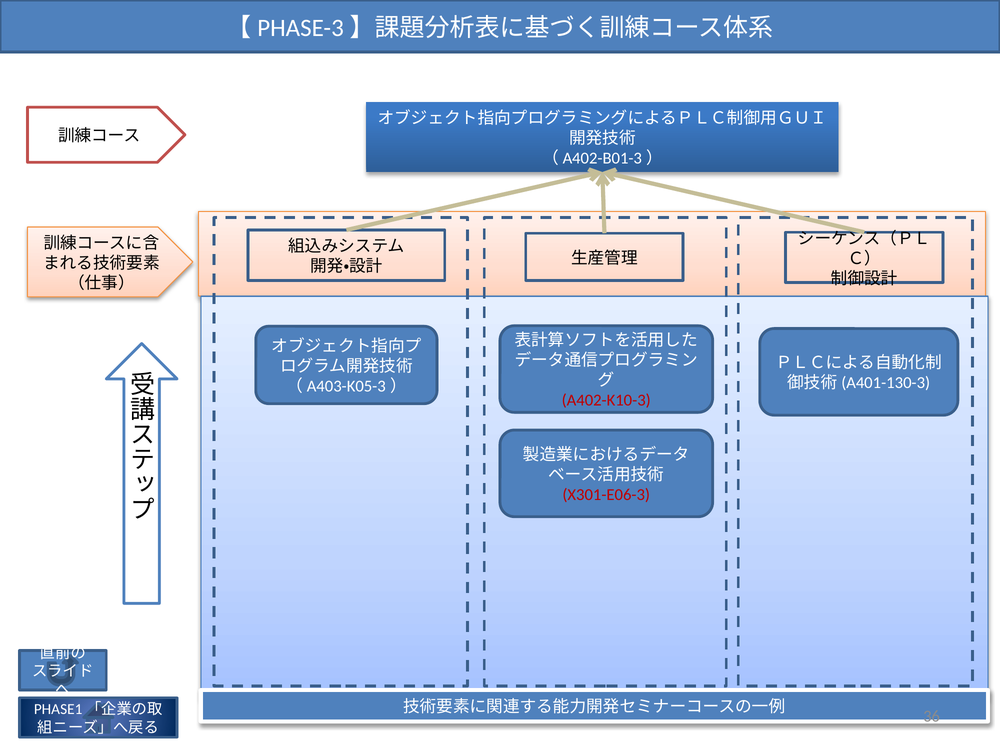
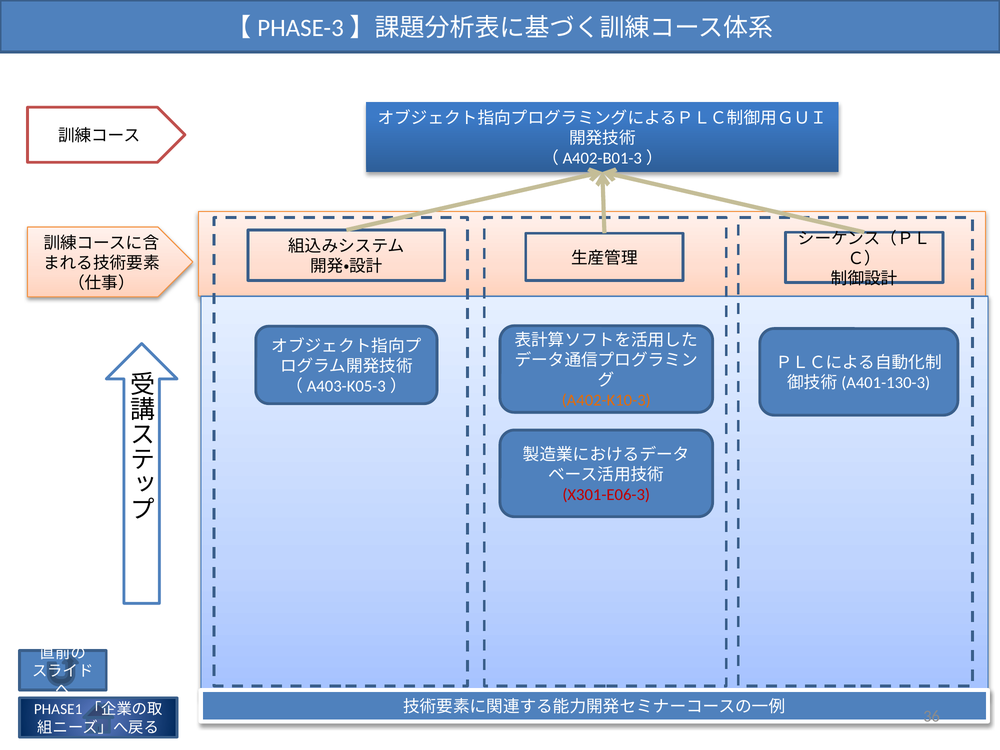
A402-K10-3 colour: red -> orange
